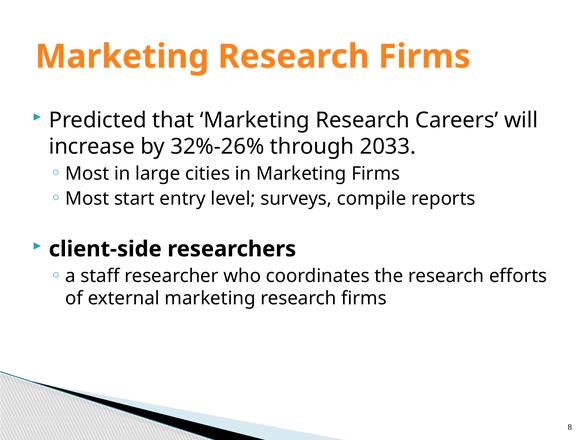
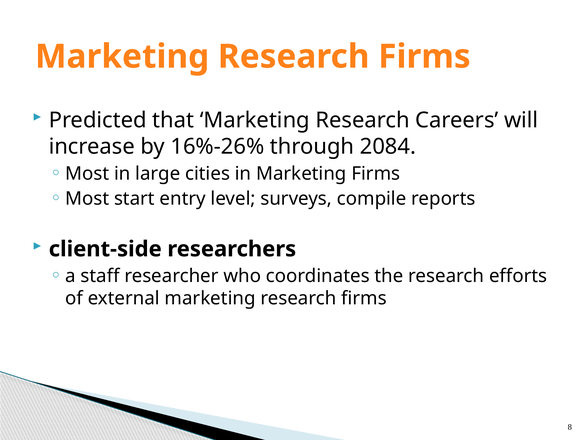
32%-26%: 32%-26% -> 16%-26%
2033: 2033 -> 2084
